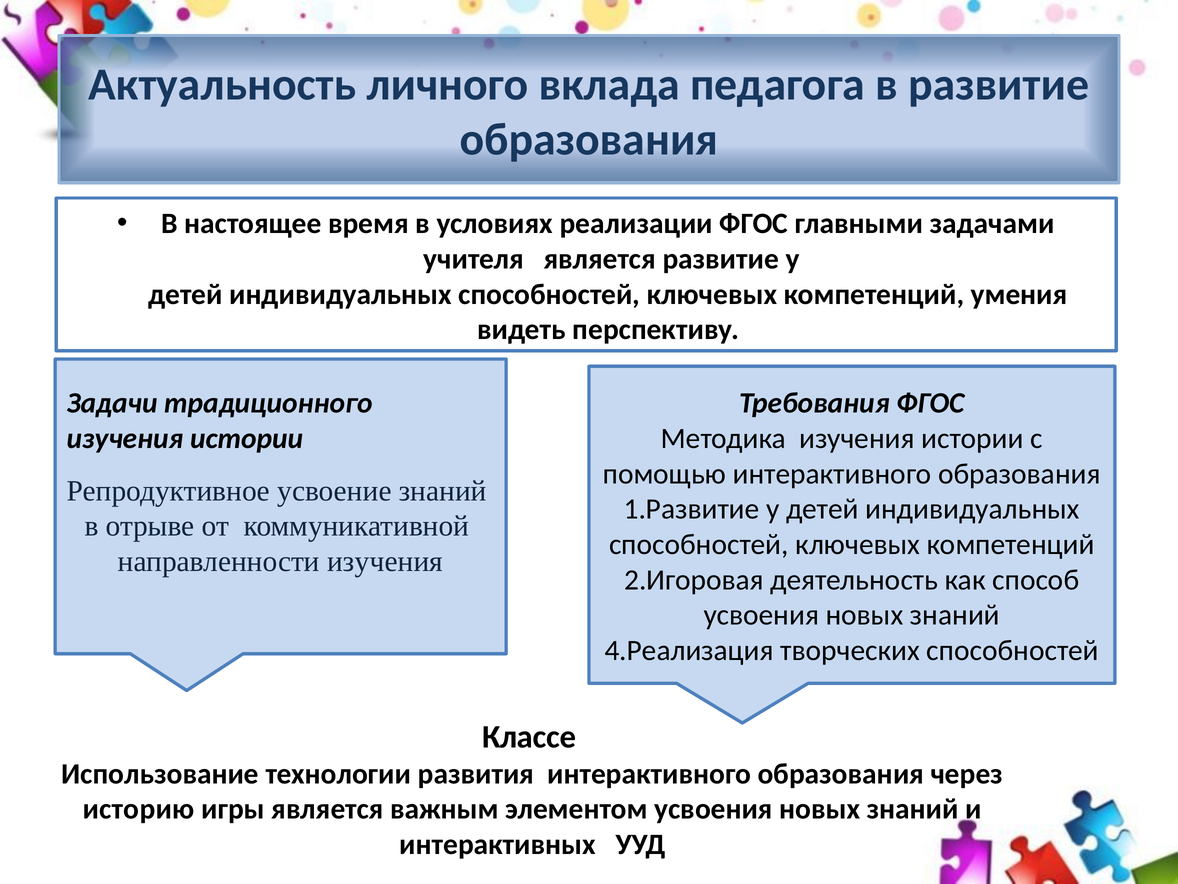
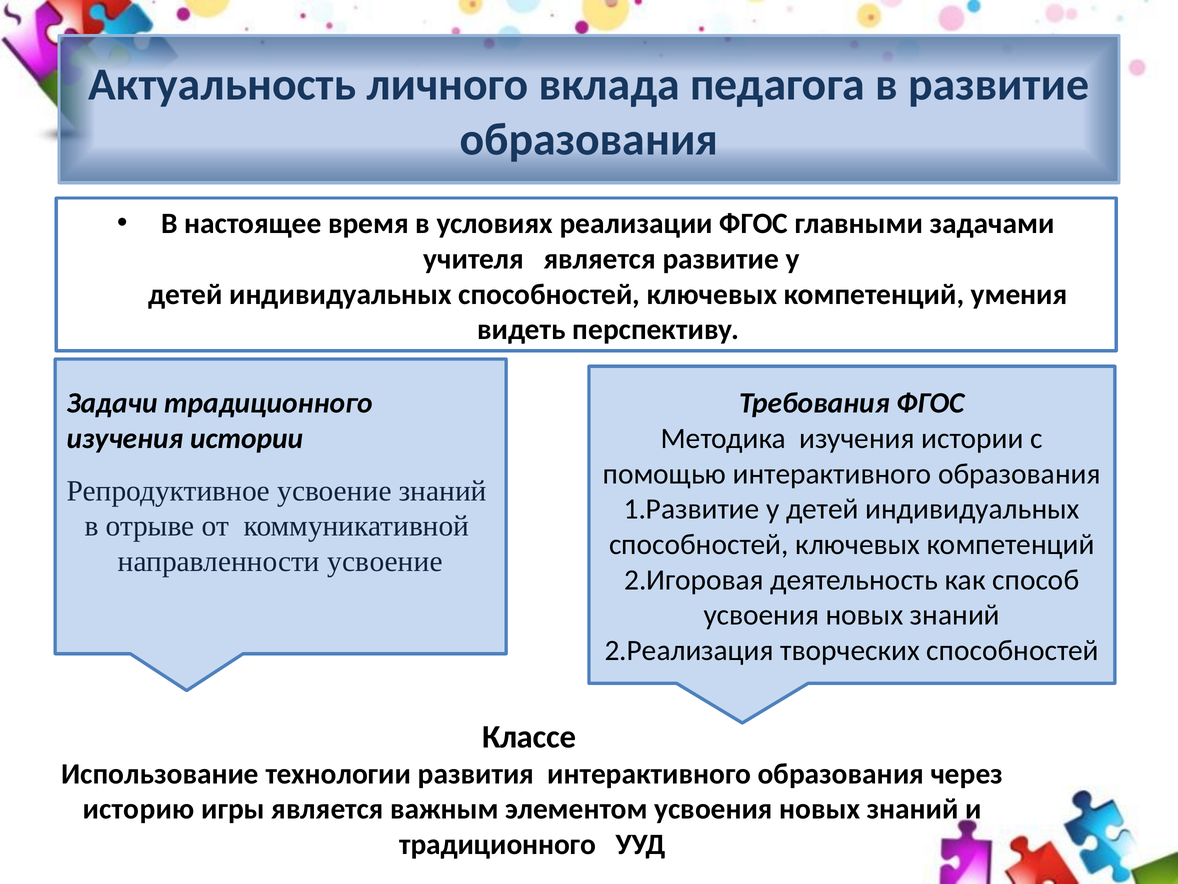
направленности изучения: изучения -> усвоение
4.Реализация: 4.Реализация -> 2.Реализация
интерактивных at (498, 844): интерактивных -> традиционного
